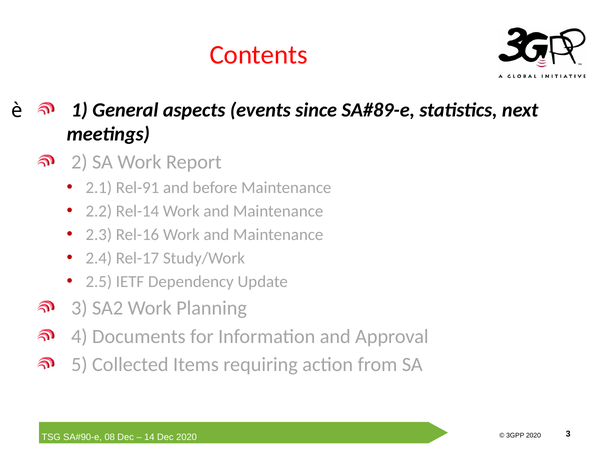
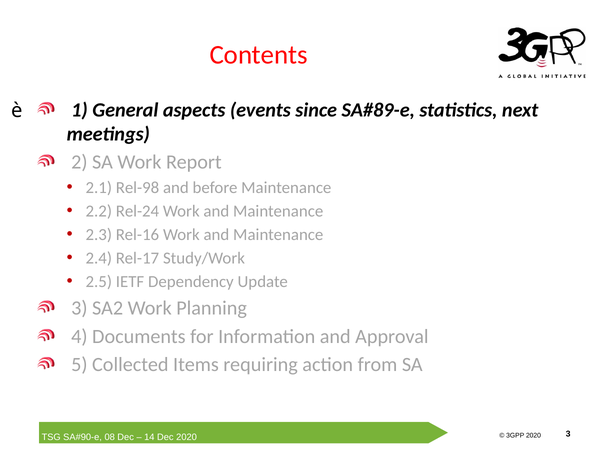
Rel-91: Rel-91 -> Rel-98
Rel-14: Rel-14 -> Rel-24
